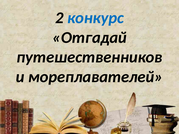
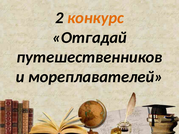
конкурс colour: blue -> orange
